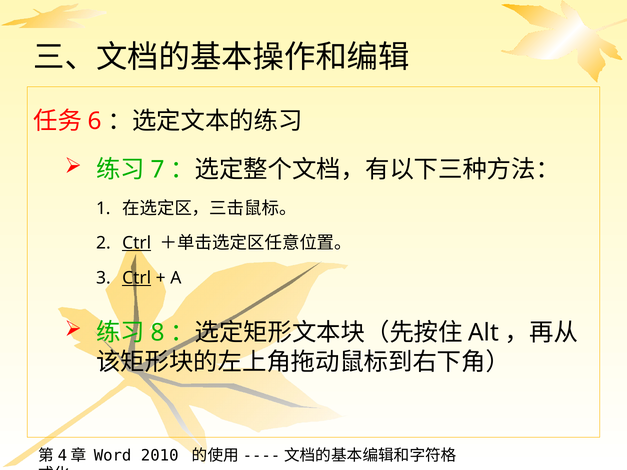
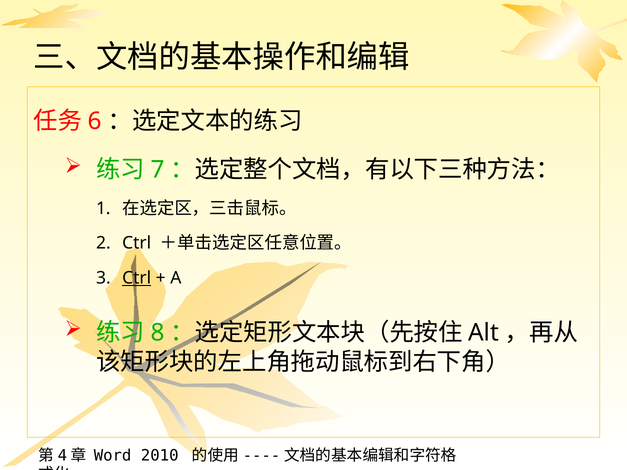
Ctrl at (137, 243) underline: present -> none
